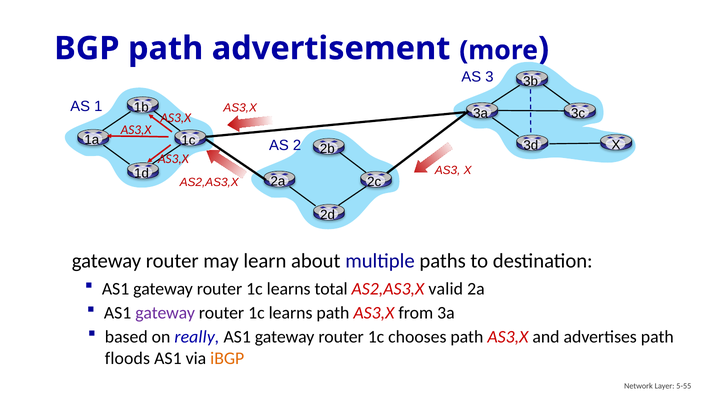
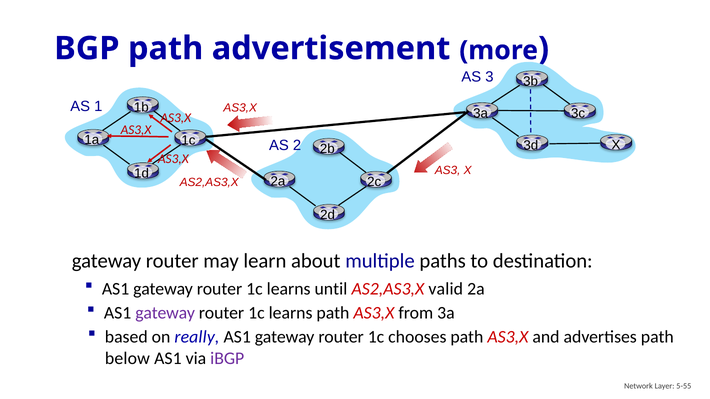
total: total -> until
floods: floods -> below
iBGP colour: orange -> purple
